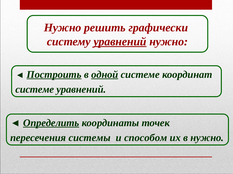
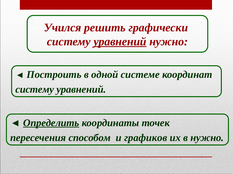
Нужно at (63, 28): Нужно -> Учился
Построить underline: present -> none
одной underline: present -> none
системе at (35, 90): системе -> систему
системы: системы -> способом
способом: способом -> графиков
